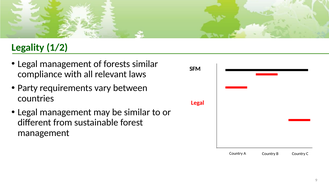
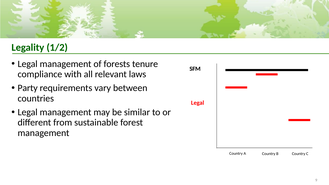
forests similar: similar -> tenure
